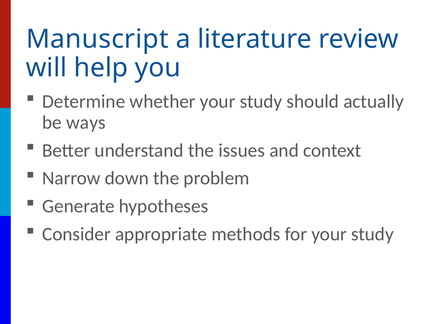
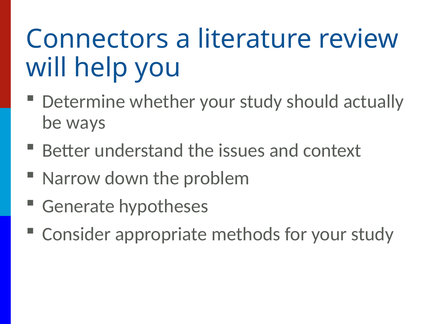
Manuscript: Manuscript -> Connectors
